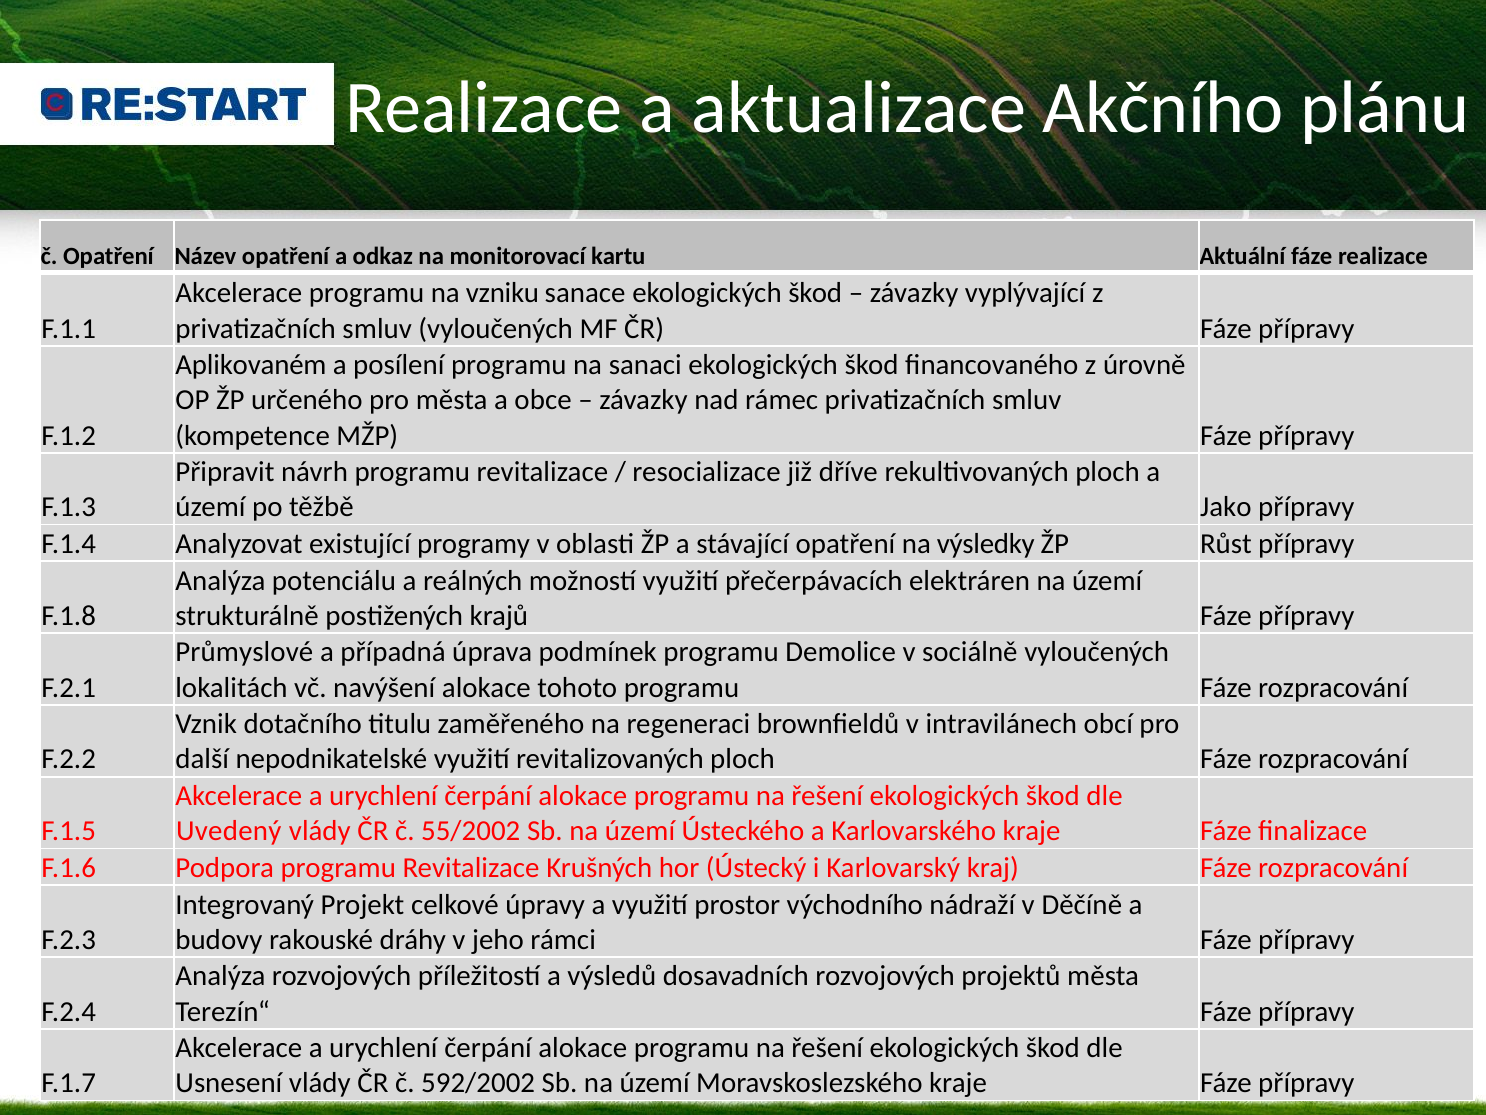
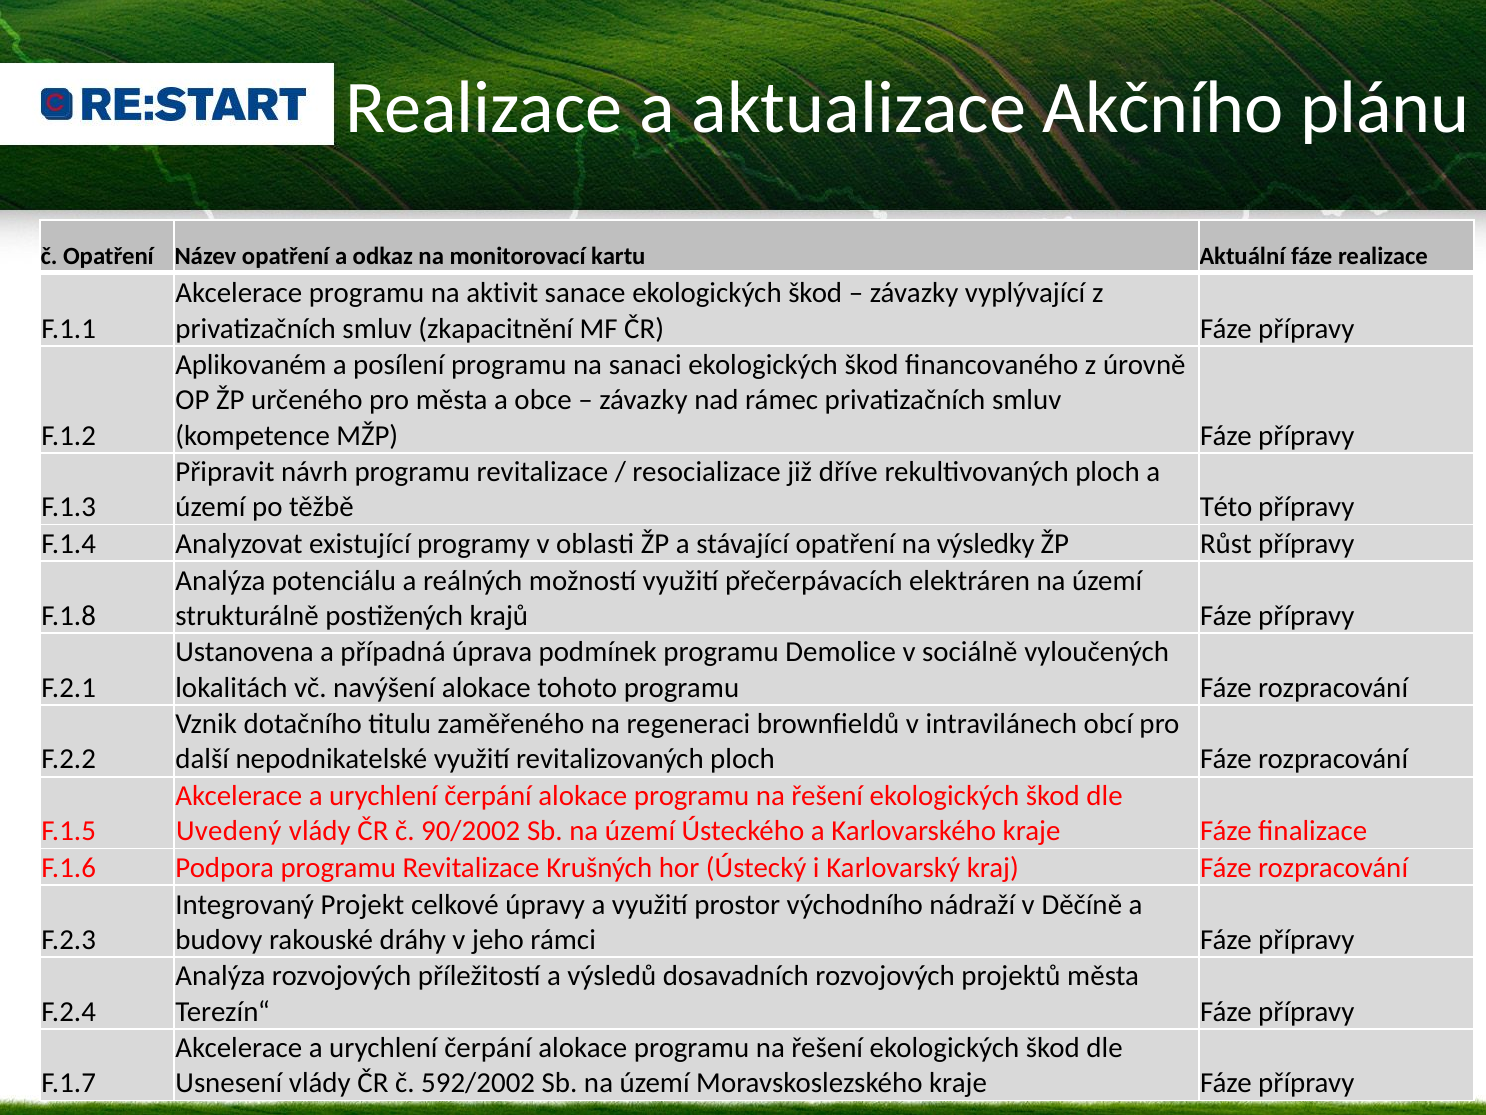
vzniku: vzniku -> aktivit
smluv vyloučených: vyloučených -> zkapacitnění
Jako: Jako -> Této
Průmyslové: Průmyslové -> Ustanovena
55/2002: 55/2002 -> 90/2002
